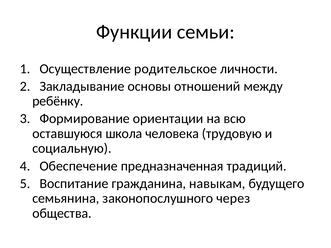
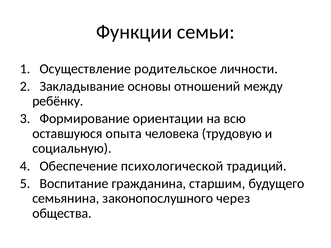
школа: школа -> опыта
предназначенная: предназначенная -> психологической
навыкам: навыкам -> старшим
